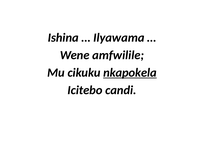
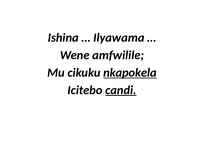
candi underline: none -> present
